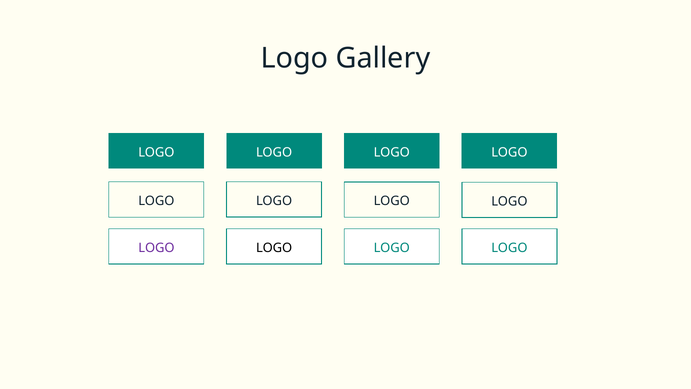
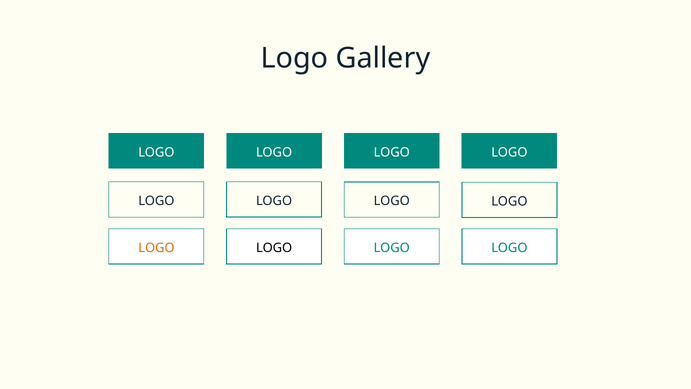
LOGO at (156, 248) colour: purple -> orange
